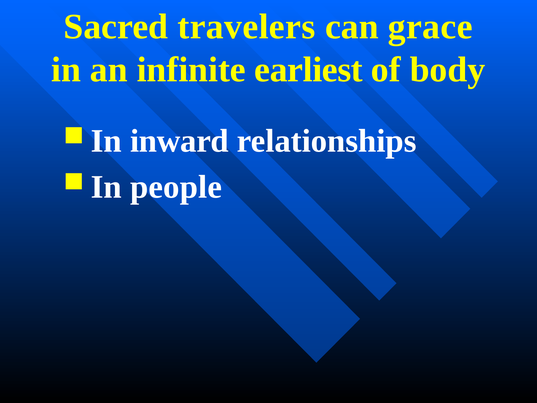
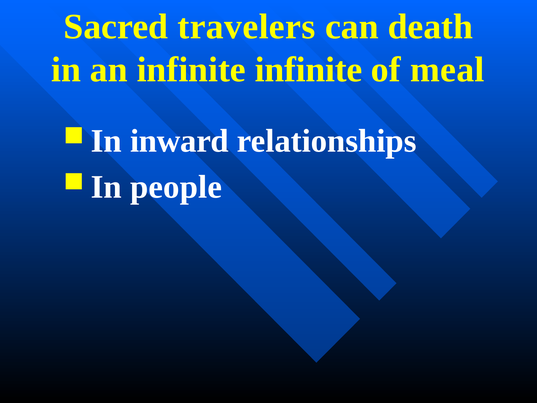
grace: grace -> death
infinite earliest: earliest -> infinite
body: body -> meal
